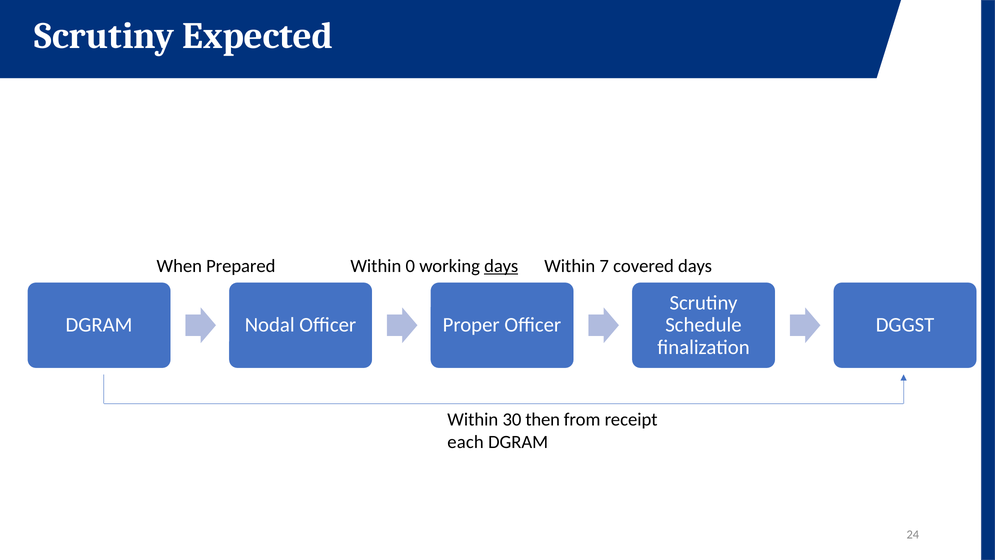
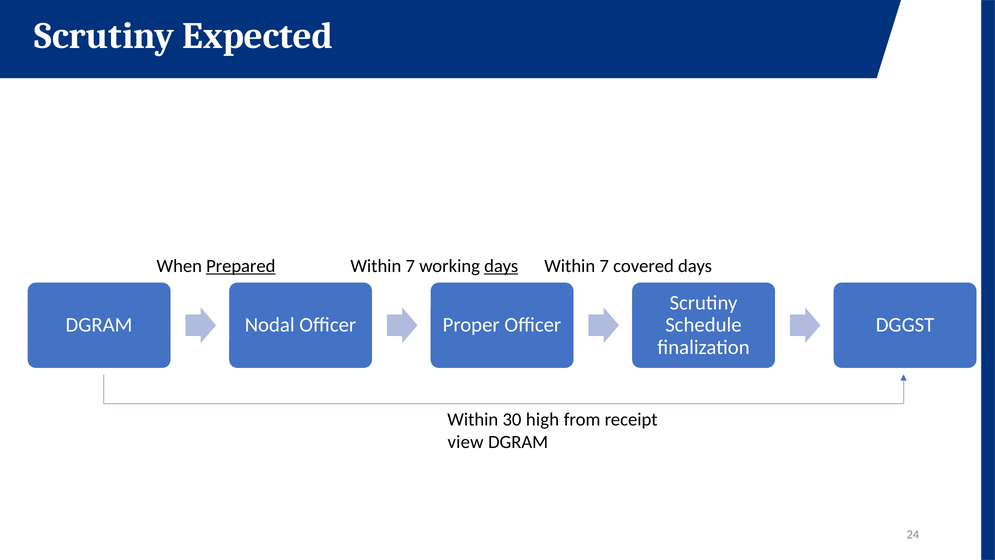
Prepared underline: none -> present
0 at (410, 266): 0 -> 7
then: then -> high
each: each -> view
